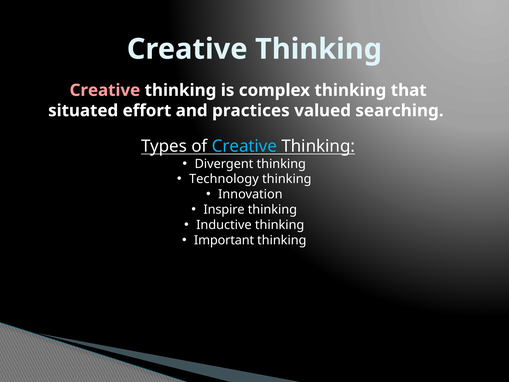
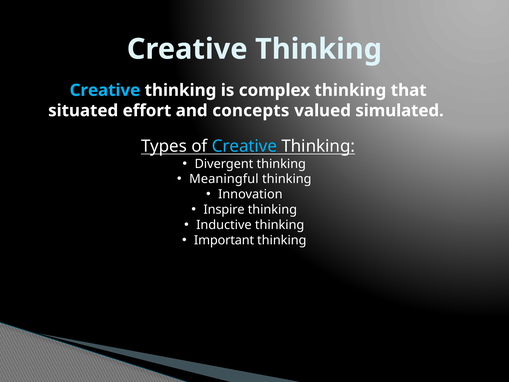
Creative at (105, 90) colour: pink -> light blue
practices: practices -> concepts
searching: searching -> simulated
Technology: Technology -> Meaningful
